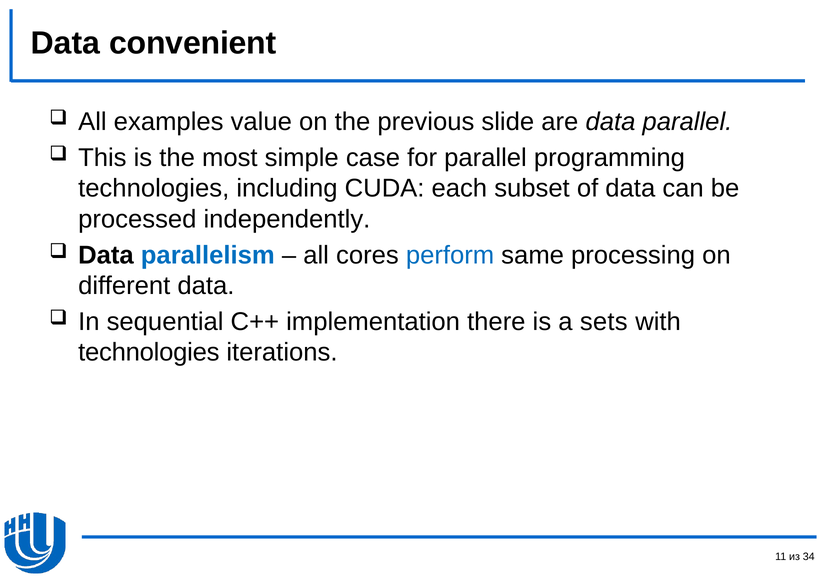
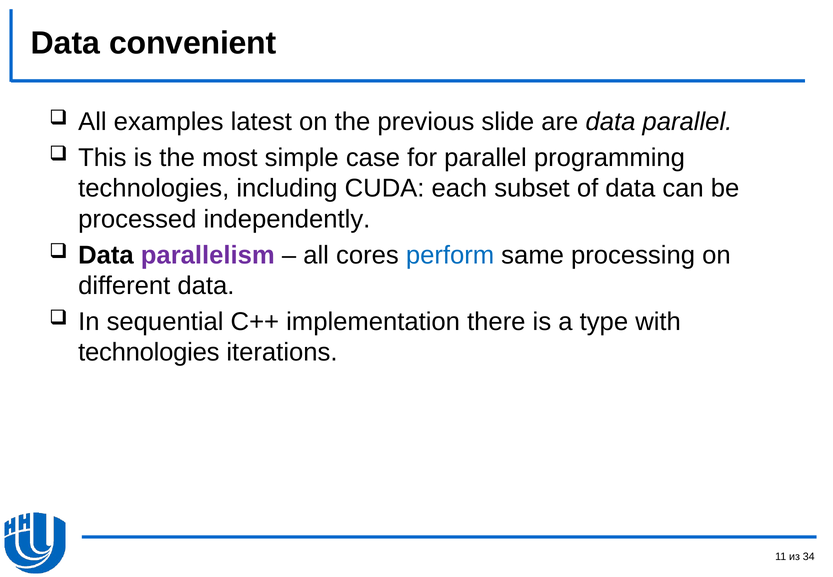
value: value -> latest
parallelism colour: blue -> purple
sets: sets -> type
